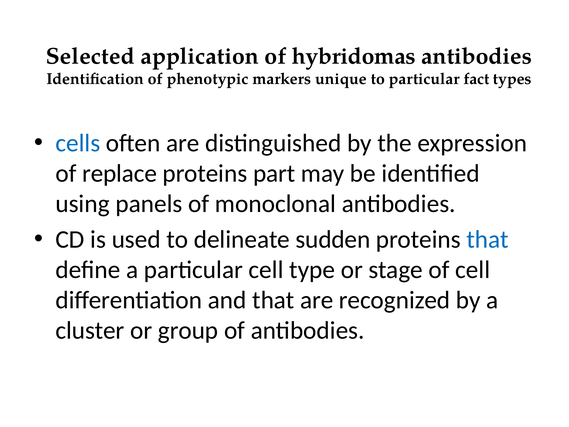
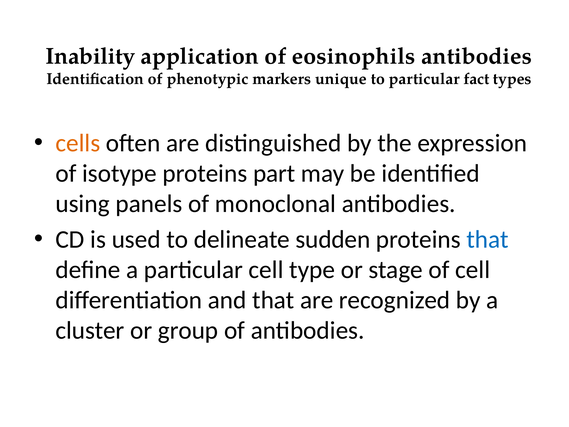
Selected: Selected -> Inability
hybridomas: hybridomas -> eosinophils
cells colour: blue -> orange
replace: replace -> isotype
